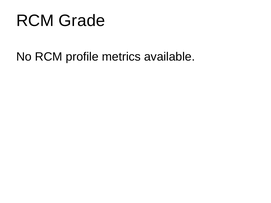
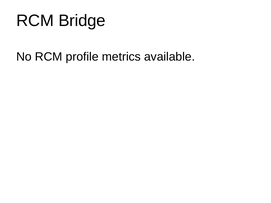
Grade: Grade -> Bridge
